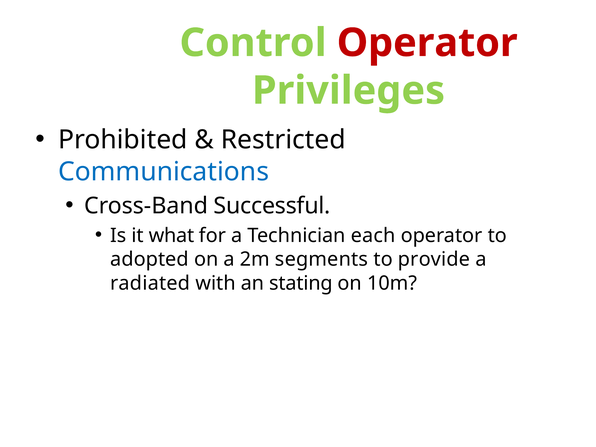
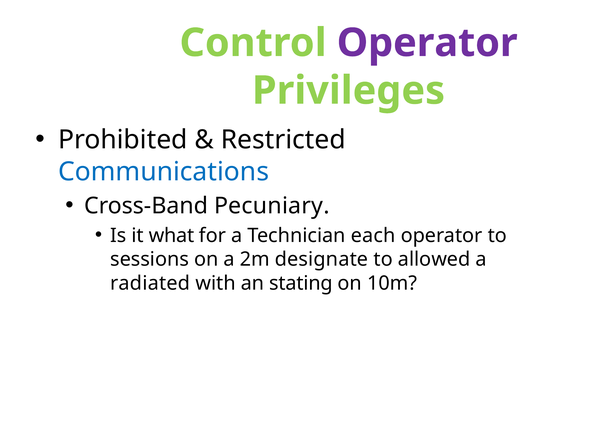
Operator at (427, 43) colour: red -> purple
Successful: Successful -> Pecuniary
adopted: adopted -> sessions
segments: segments -> designate
provide: provide -> allowed
